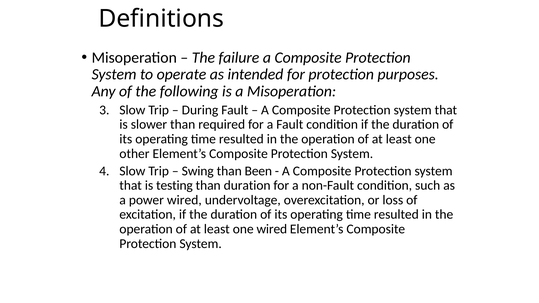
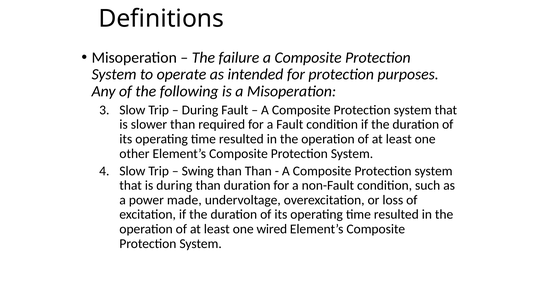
than Been: Been -> Than
is testing: testing -> during
power wired: wired -> made
